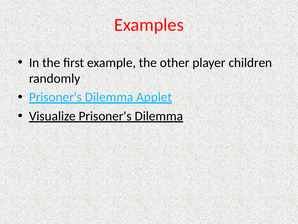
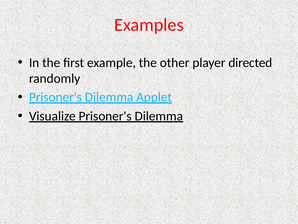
children: children -> directed
